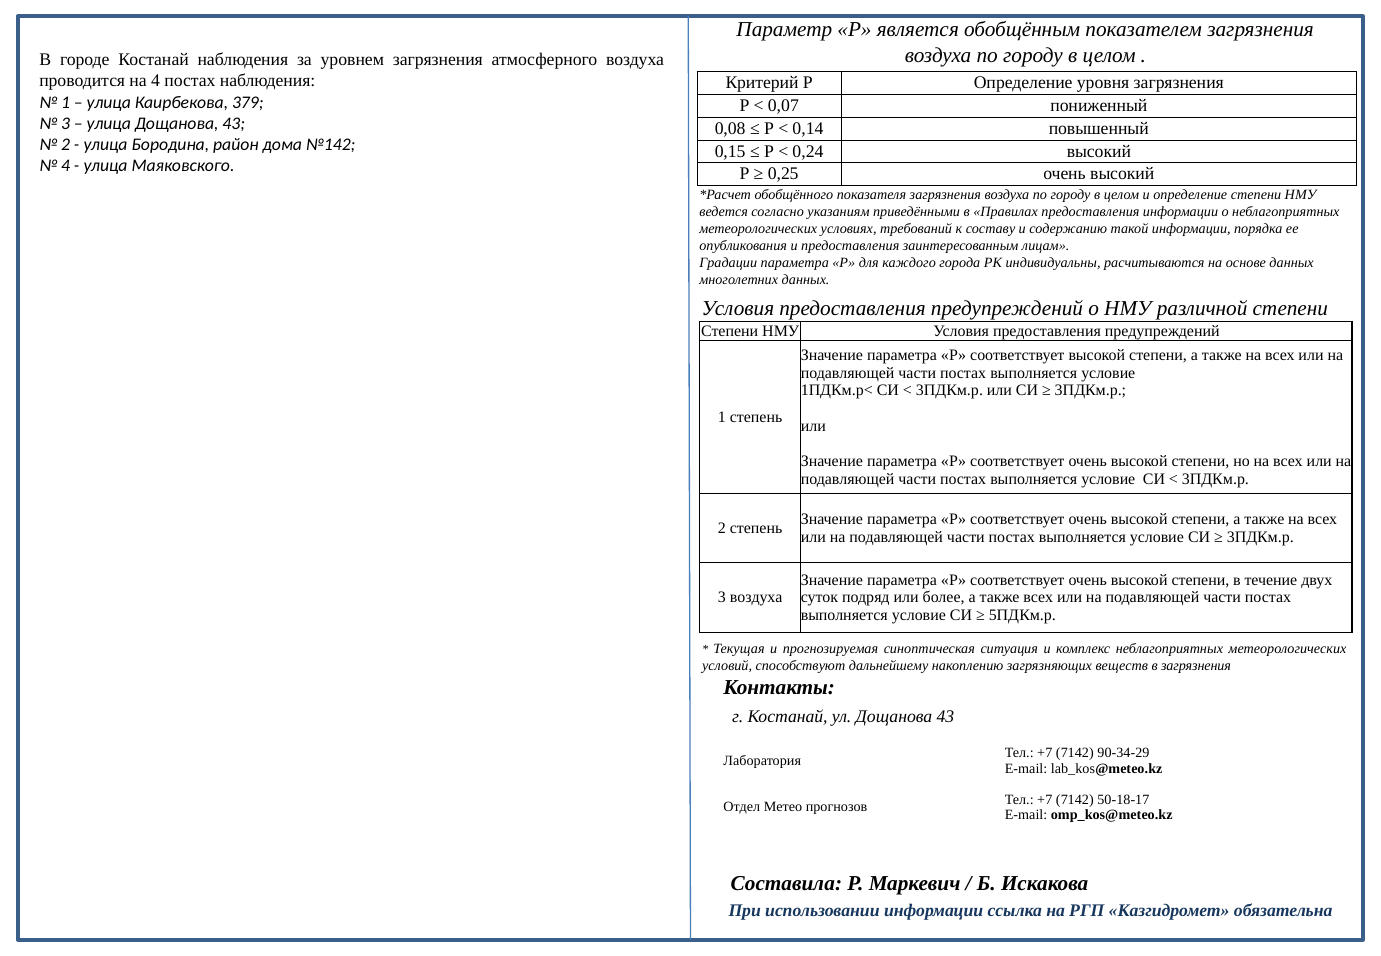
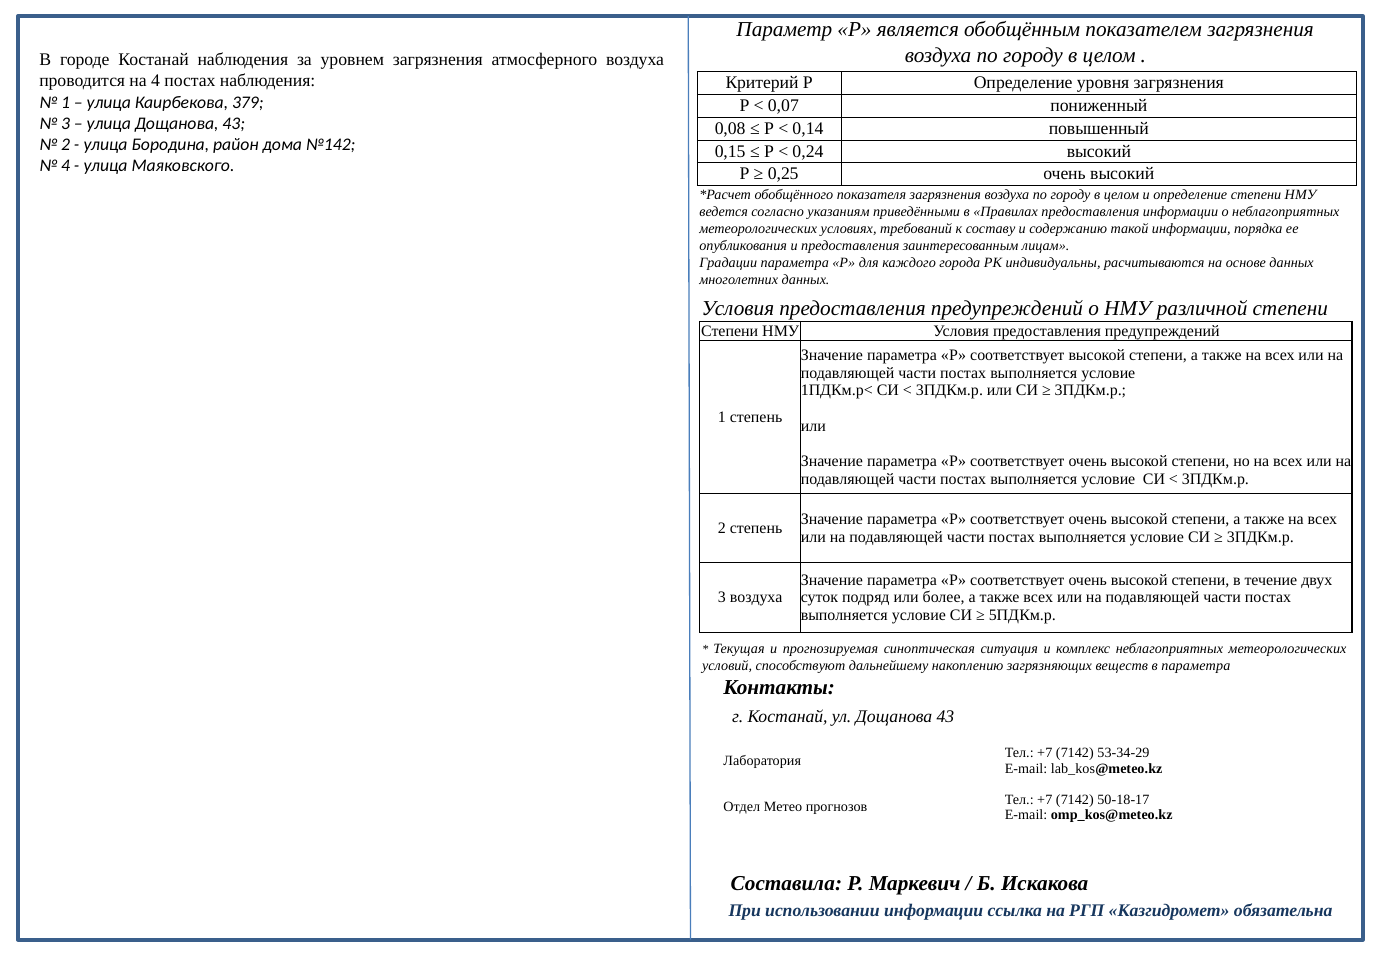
в загрязнения: загрязнения -> параметра
90-34-29: 90-34-29 -> 53-34-29
